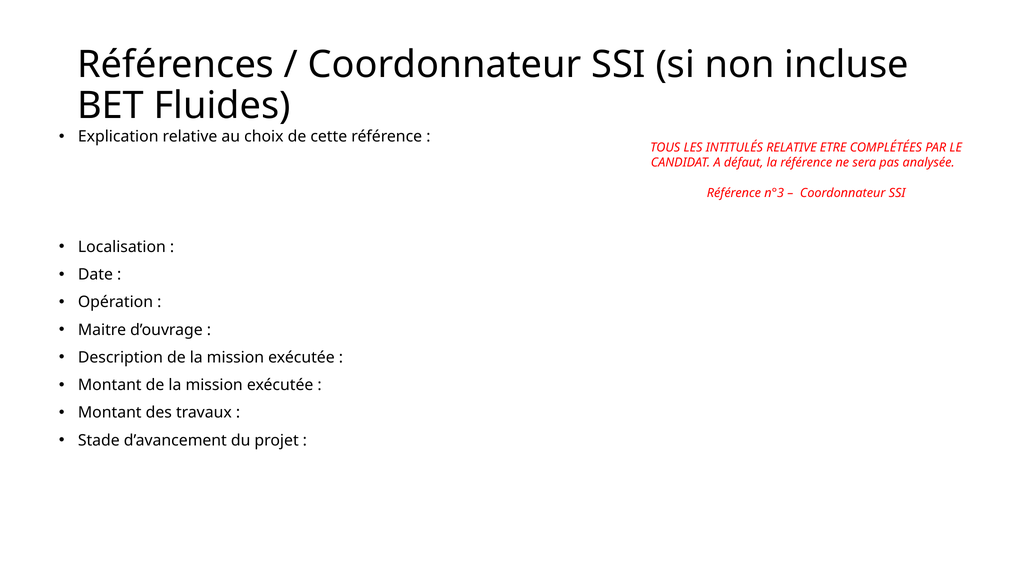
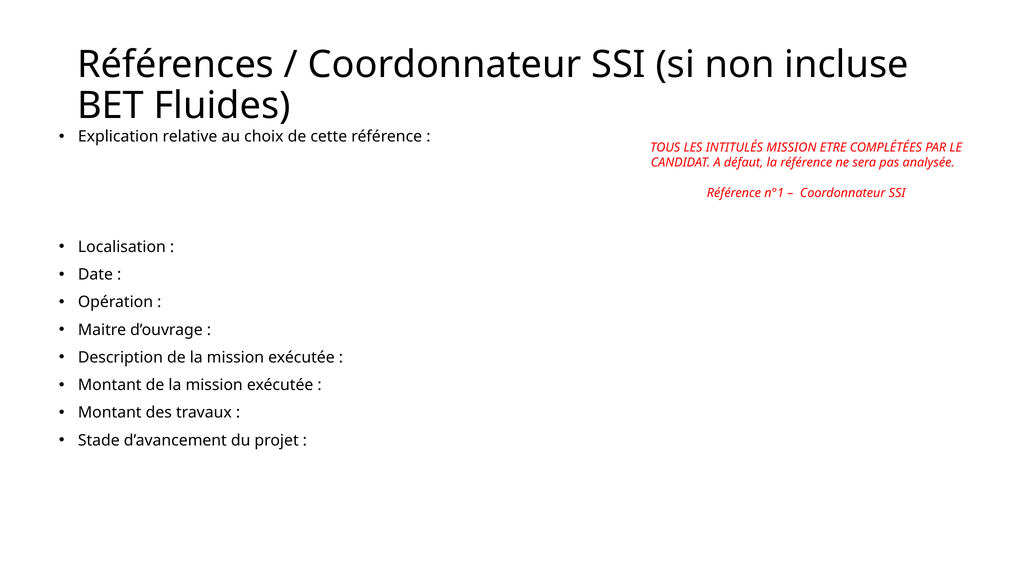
INTITULÉS RELATIVE: RELATIVE -> MISSION
n°3: n°3 -> n°1
